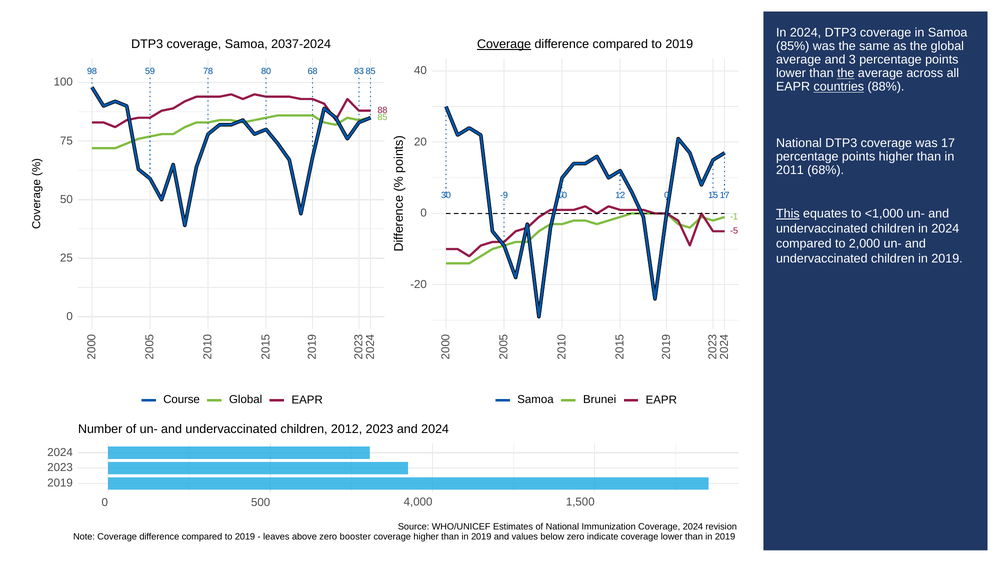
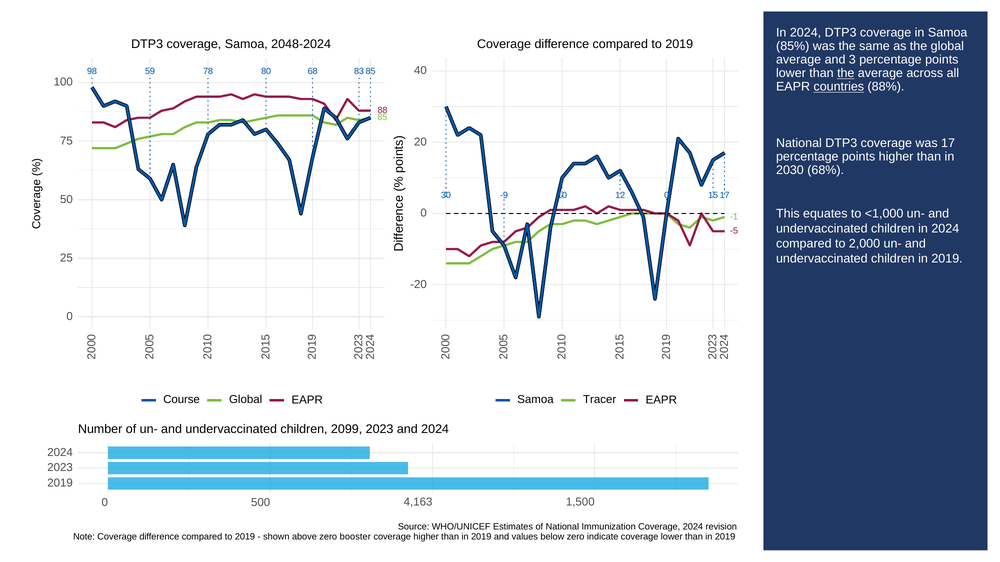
2037-2024: 2037-2024 -> 2048-2024
Coverage at (504, 44) underline: present -> none
2011: 2011 -> 2030
This underline: present -> none
Brunei: Brunei -> Tracer
2012: 2012 -> 2099
4,000: 4,000 -> 4,163
leaves: leaves -> shown
